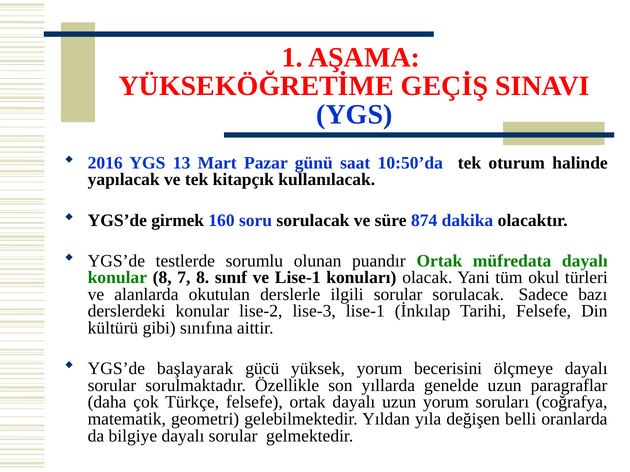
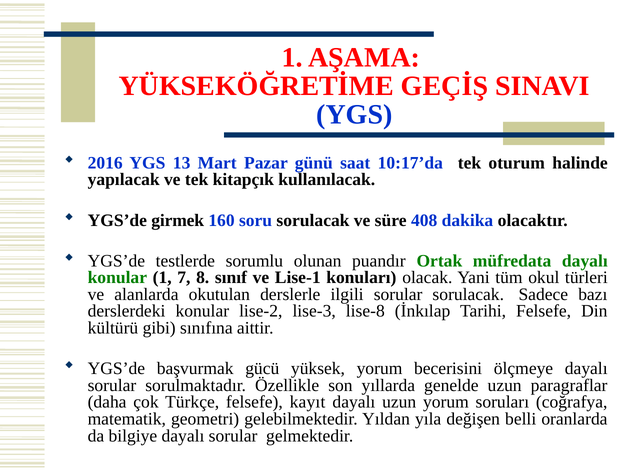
10:50’da: 10:50’da -> 10:17’da
874: 874 -> 408
konular 8: 8 -> 1
lise-3 lise-1: lise-1 -> lise-8
başlayarak: başlayarak -> başvurmak
felsefe ortak: ortak -> kayıt
